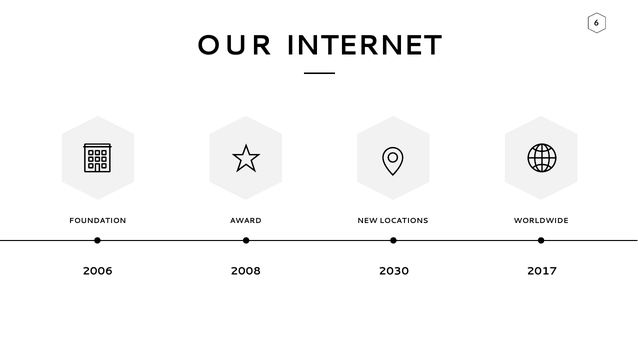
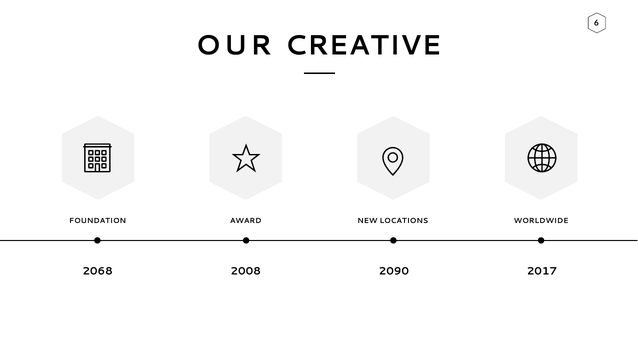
INTERNET: INTERNET -> CREATIVE
2006: 2006 -> 2068
2030: 2030 -> 2090
